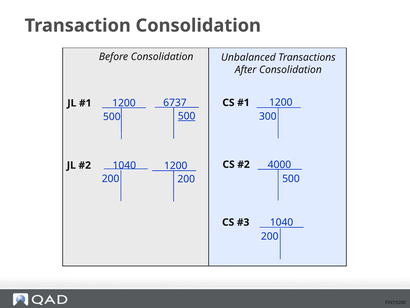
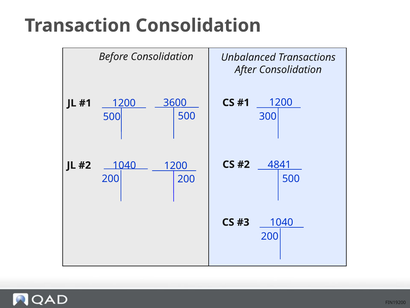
6737: 6737 -> 3600
500 at (187, 116) underline: present -> none
4000: 4000 -> 4841
